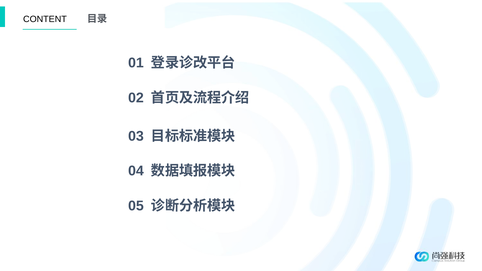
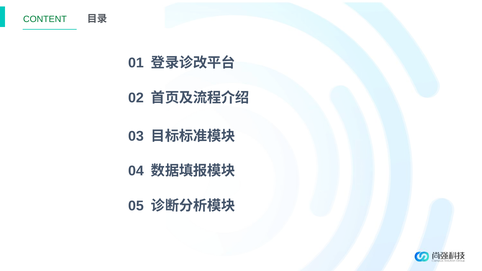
CONTENT colour: black -> green
